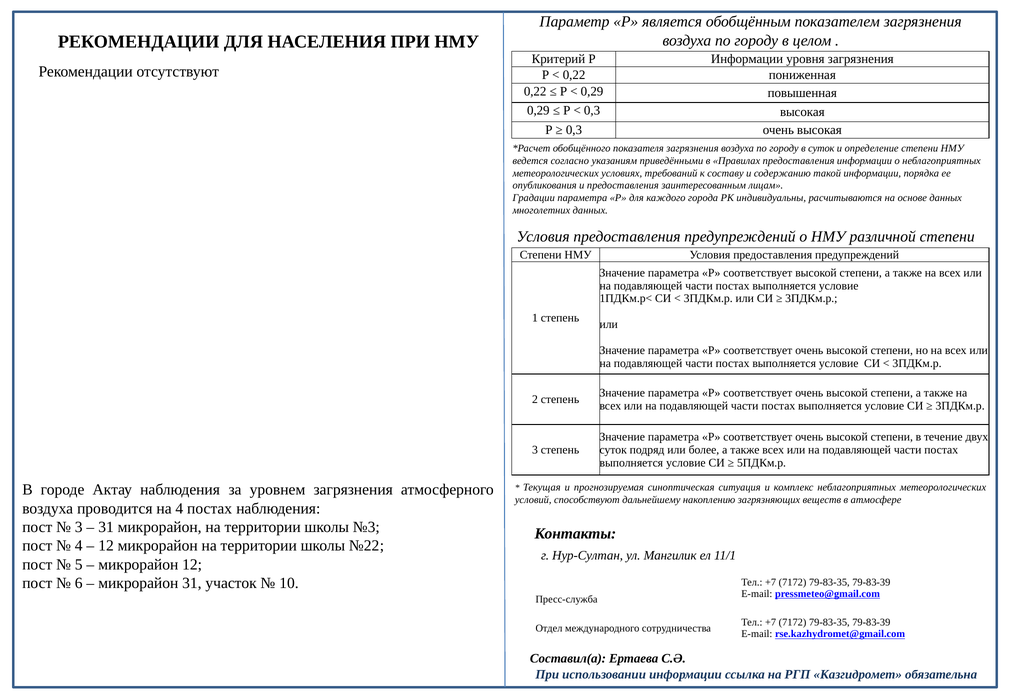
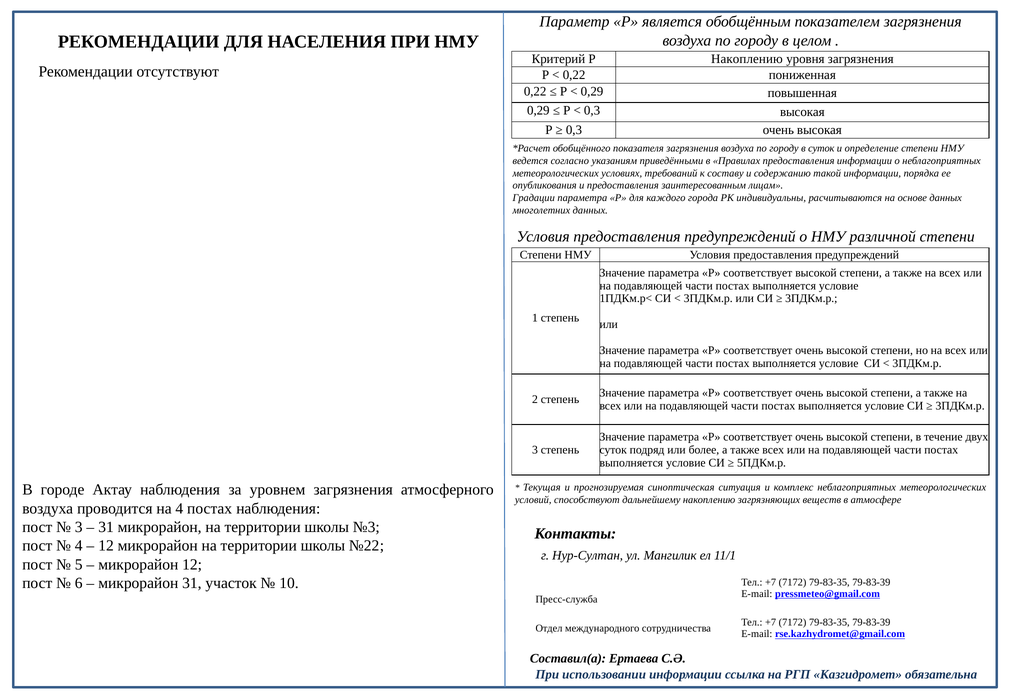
Р Информации: Информации -> Накоплению
